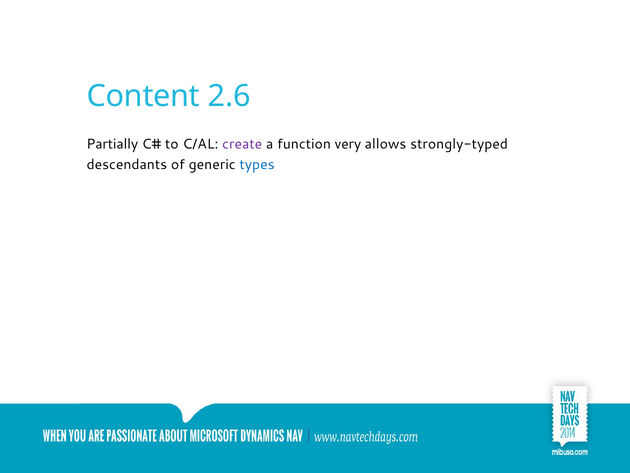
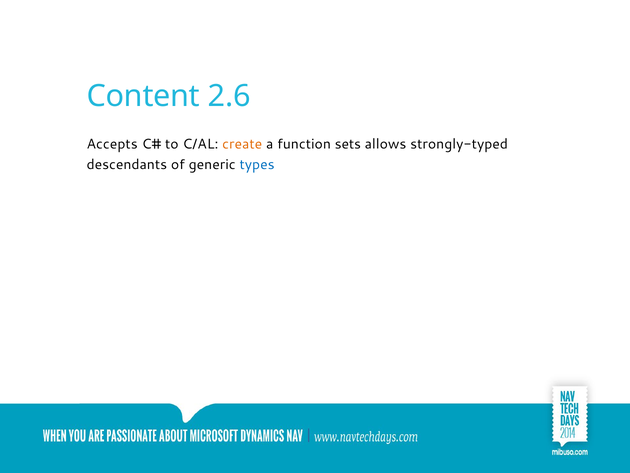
Partially: Partially -> Accepts
create colour: purple -> orange
very: very -> sets
